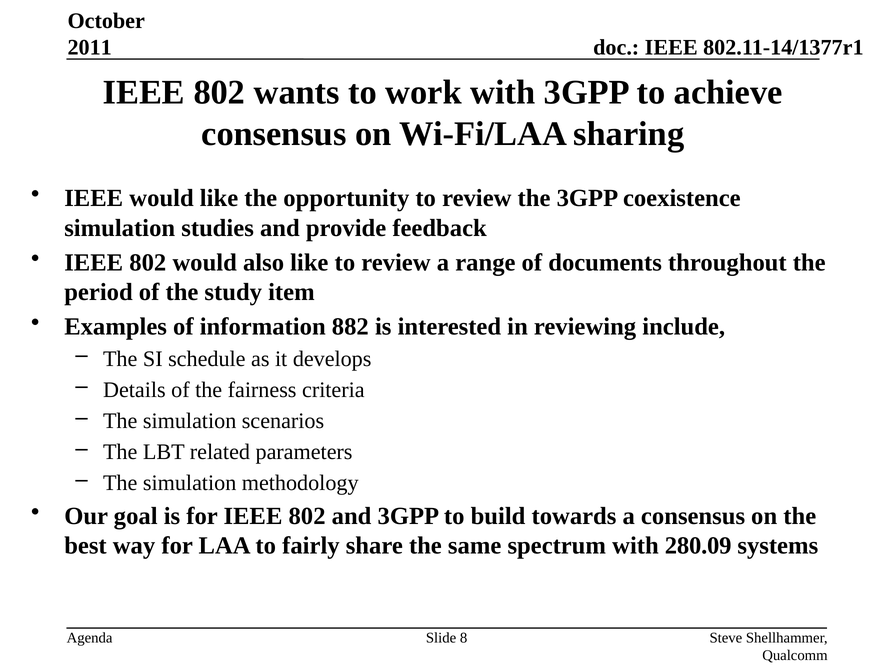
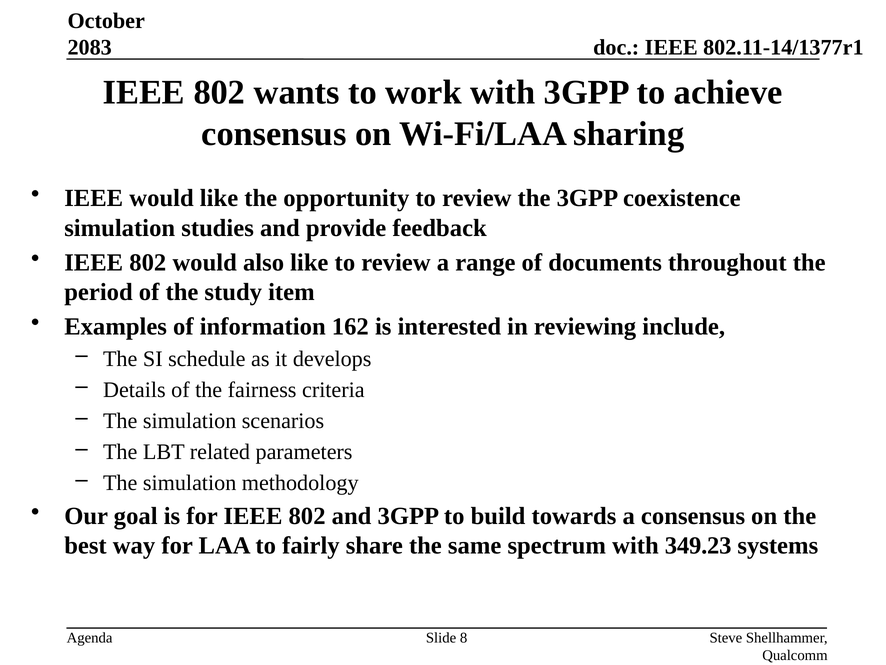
2011: 2011 -> 2083
882: 882 -> 162
280.09: 280.09 -> 349.23
